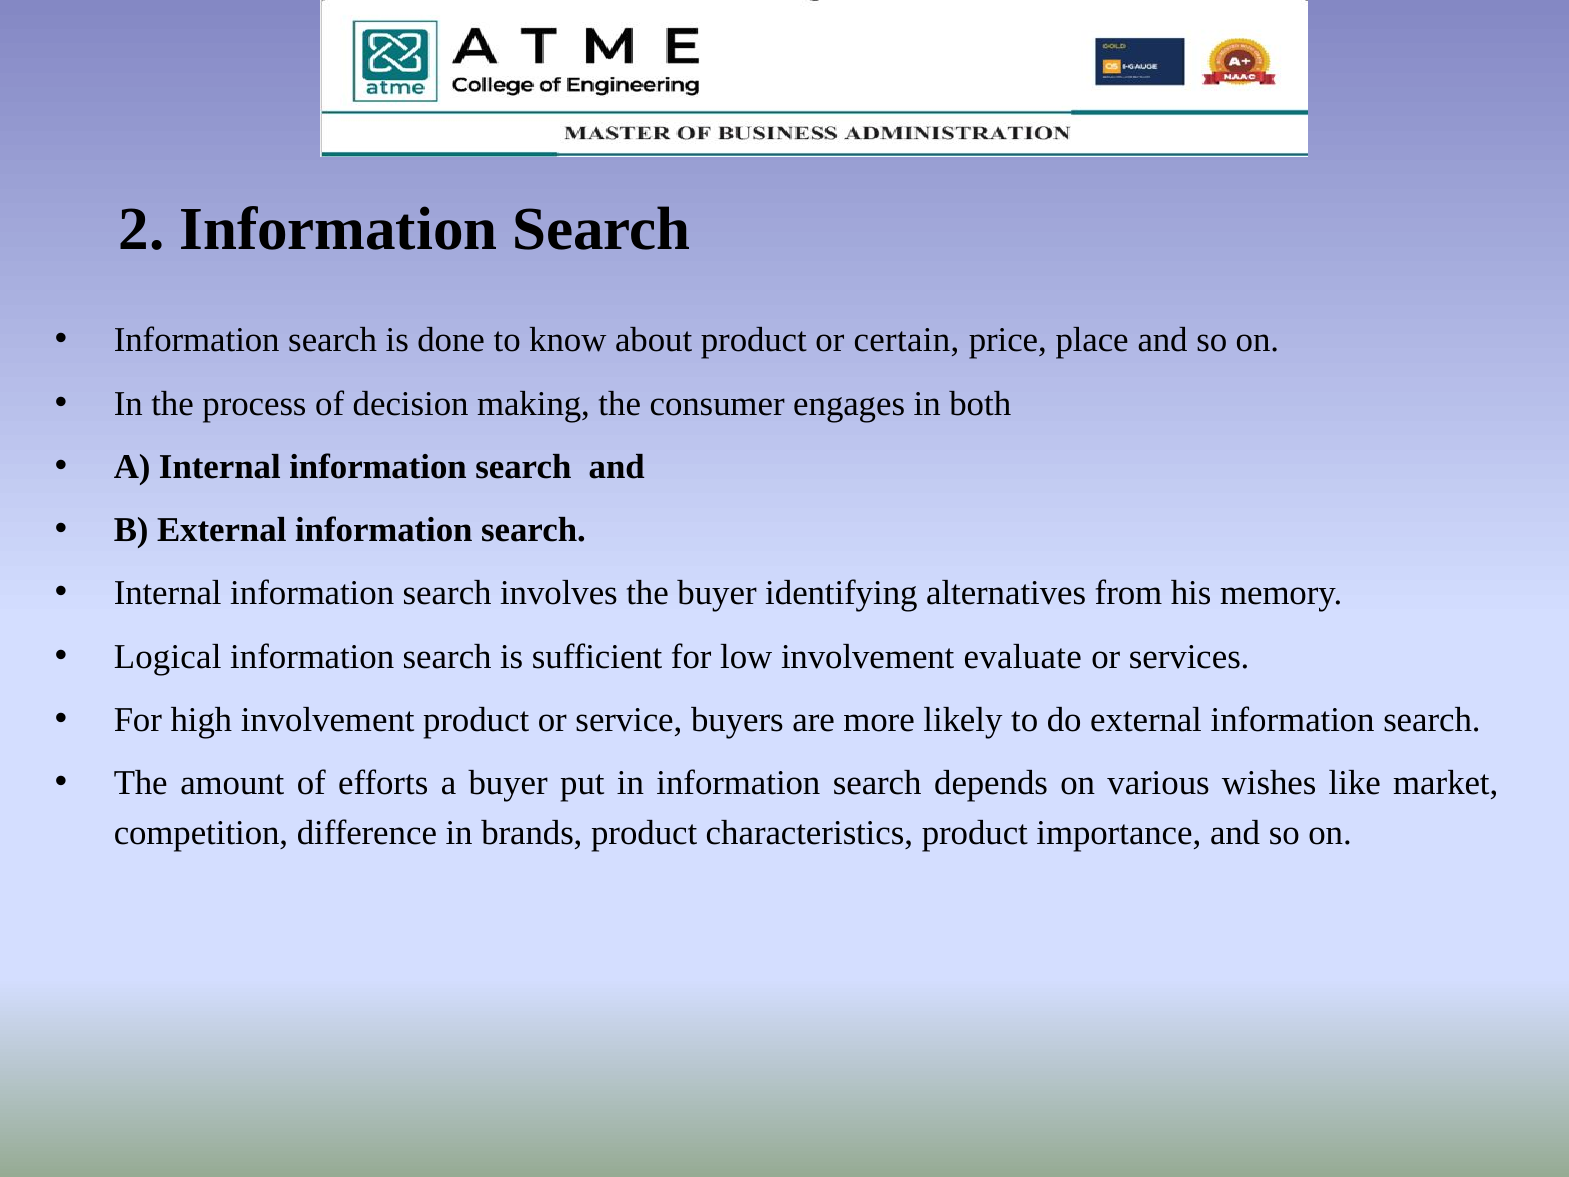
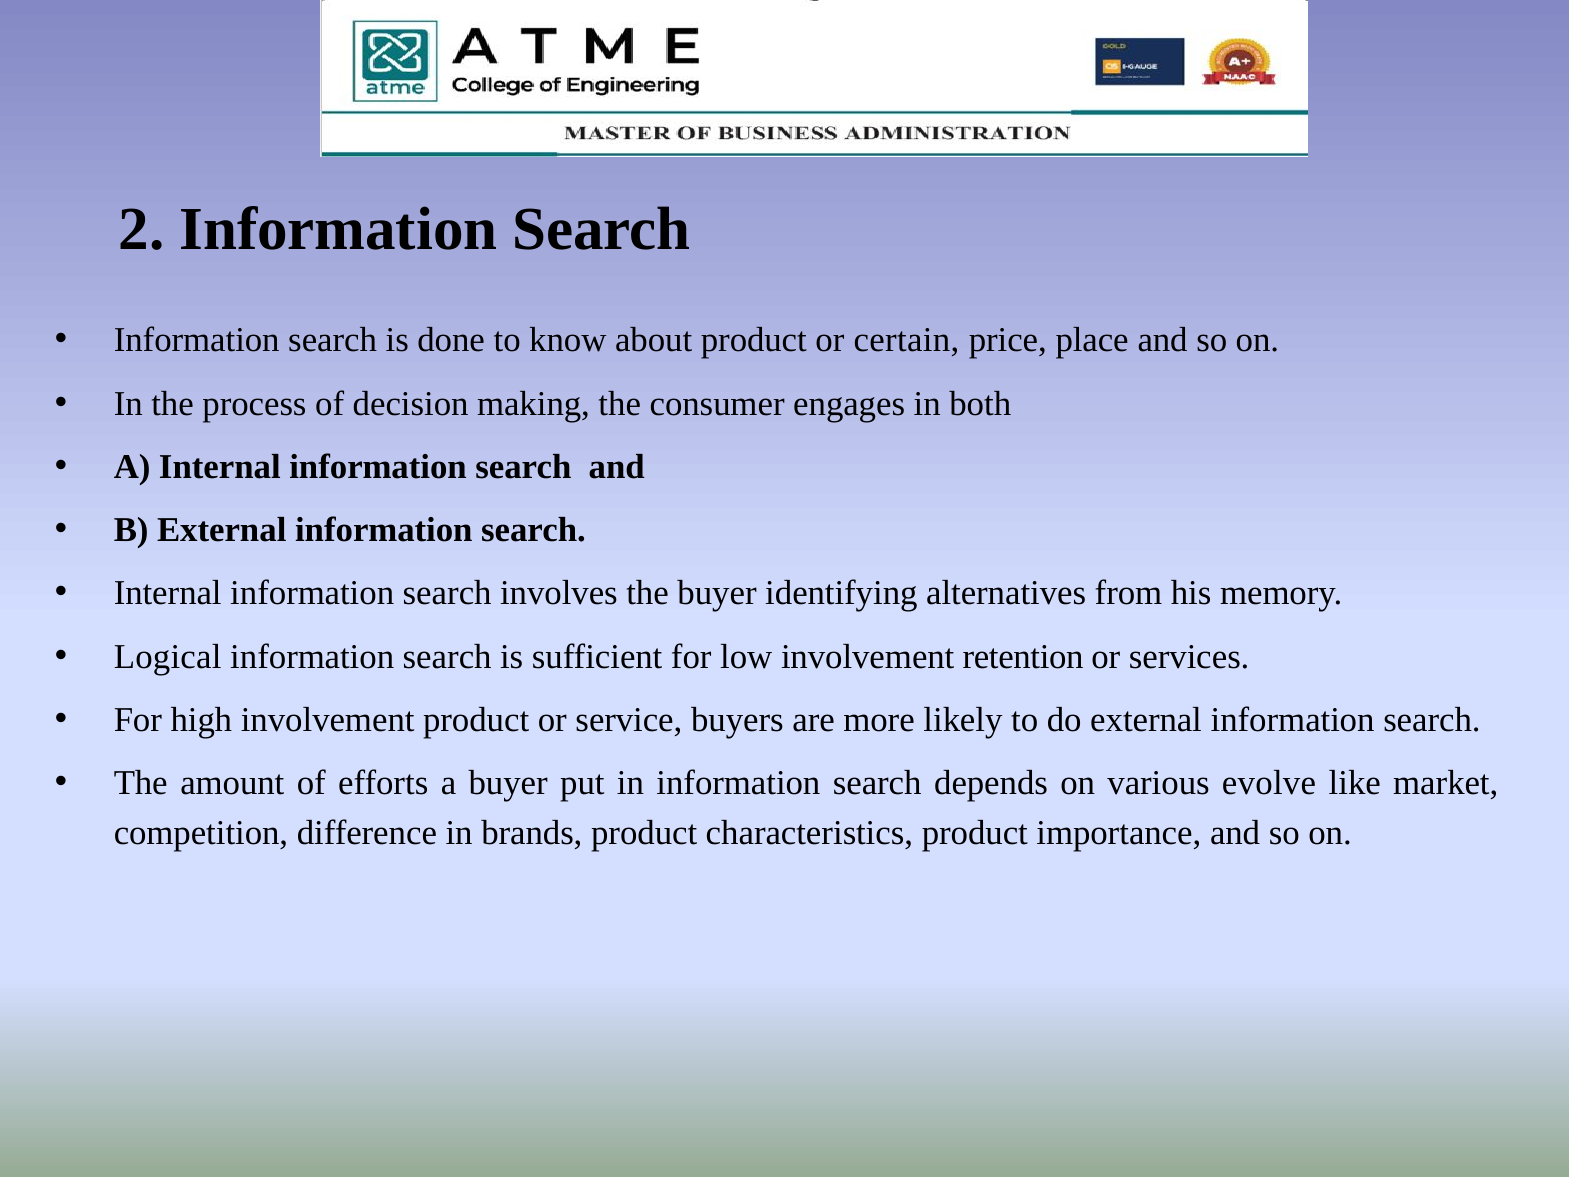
evaluate: evaluate -> retention
wishes: wishes -> evolve
